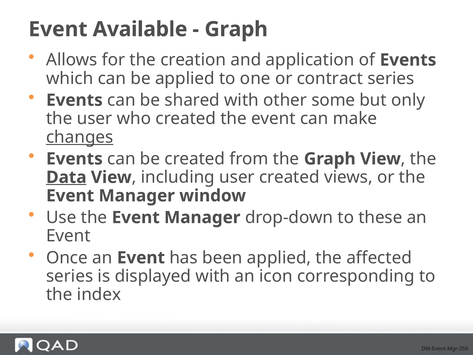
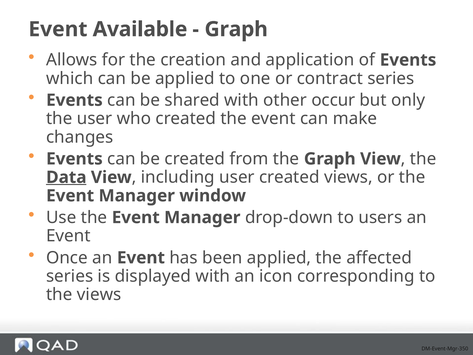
some: some -> occur
changes underline: present -> none
these: these -> users
the index: index -> views
